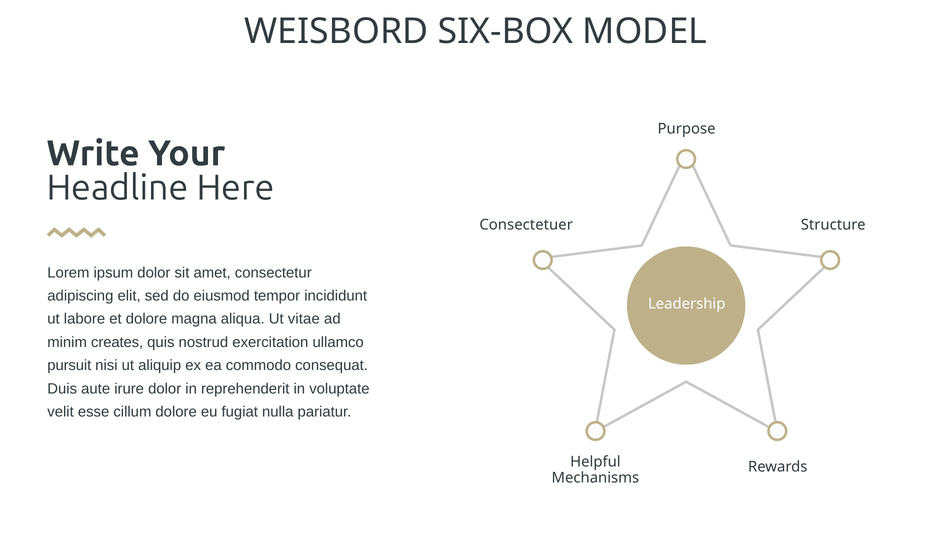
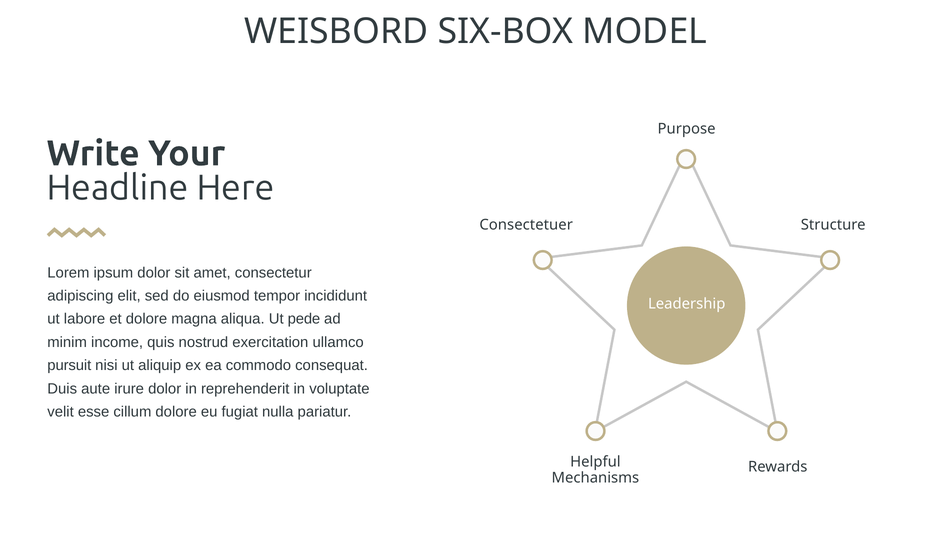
vitae: vitae -> pede
creates: creates -> income
